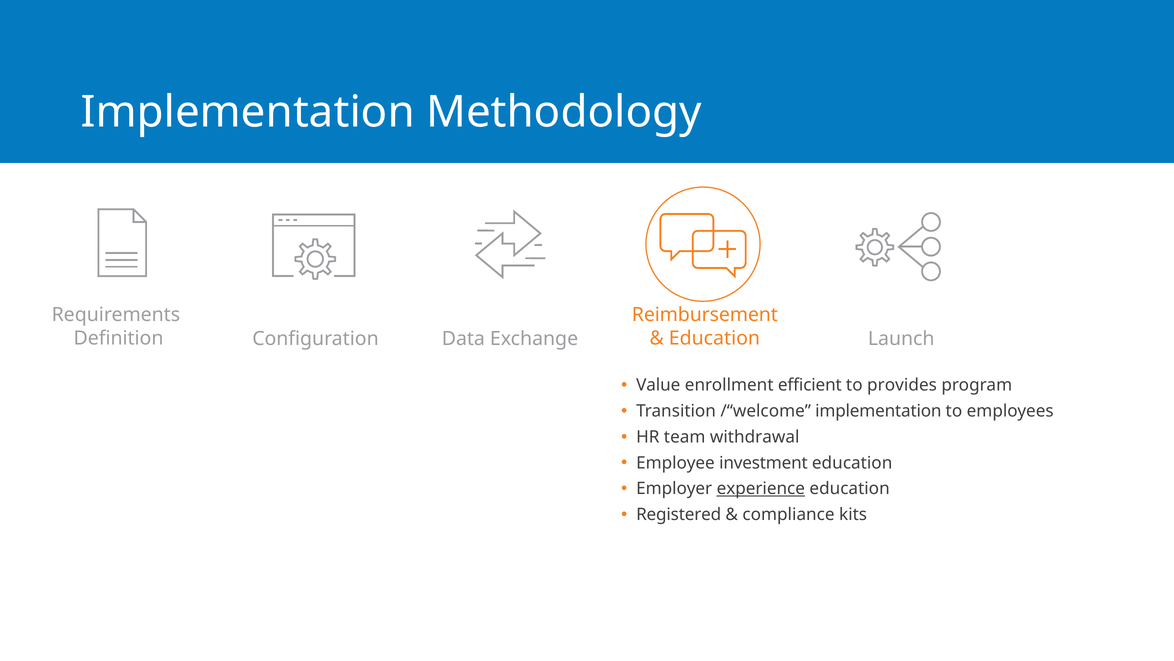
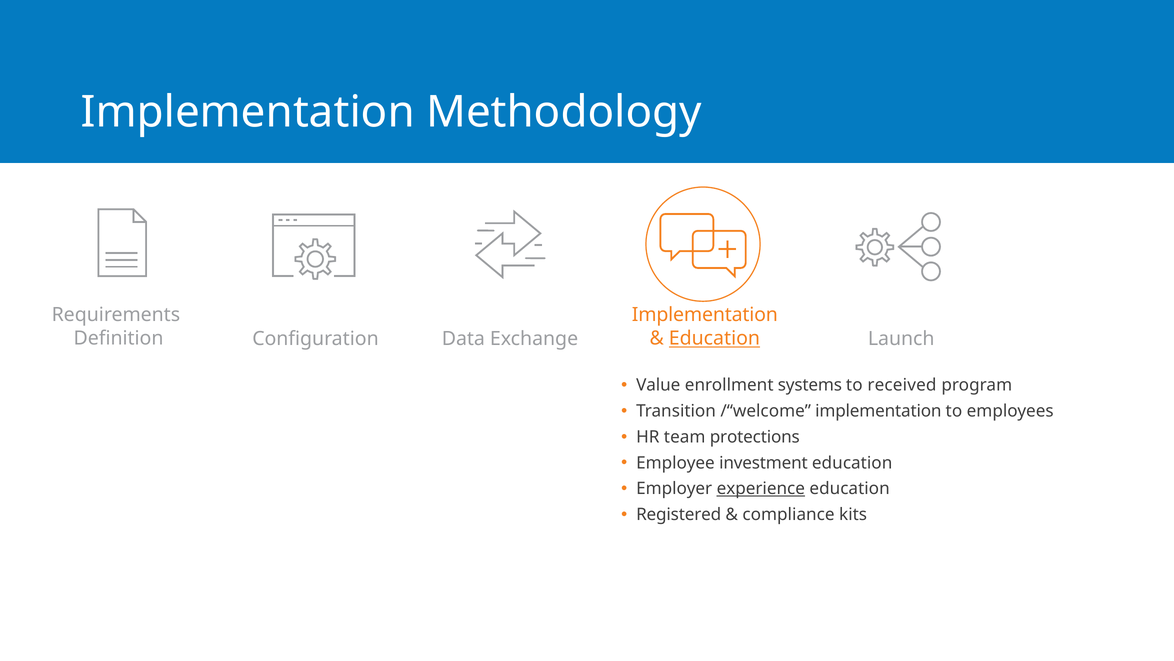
Reimbursement at (705, 315): Reimbursement -> Implementation
Education at (714, 338) underline: none -> present
efficient: efficient -> systems
provides: provides -> received
withdrawal: withdrawal -> protections
